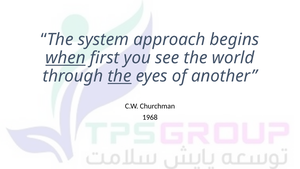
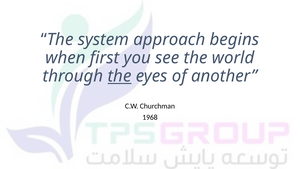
when underline: present -> none
